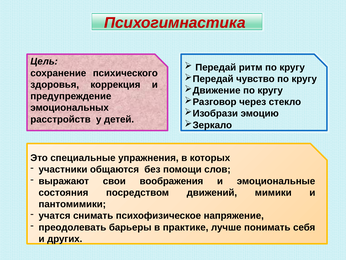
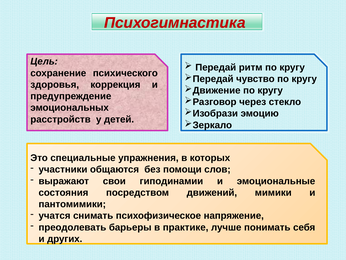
воображения: воображения -> гиподинамии
